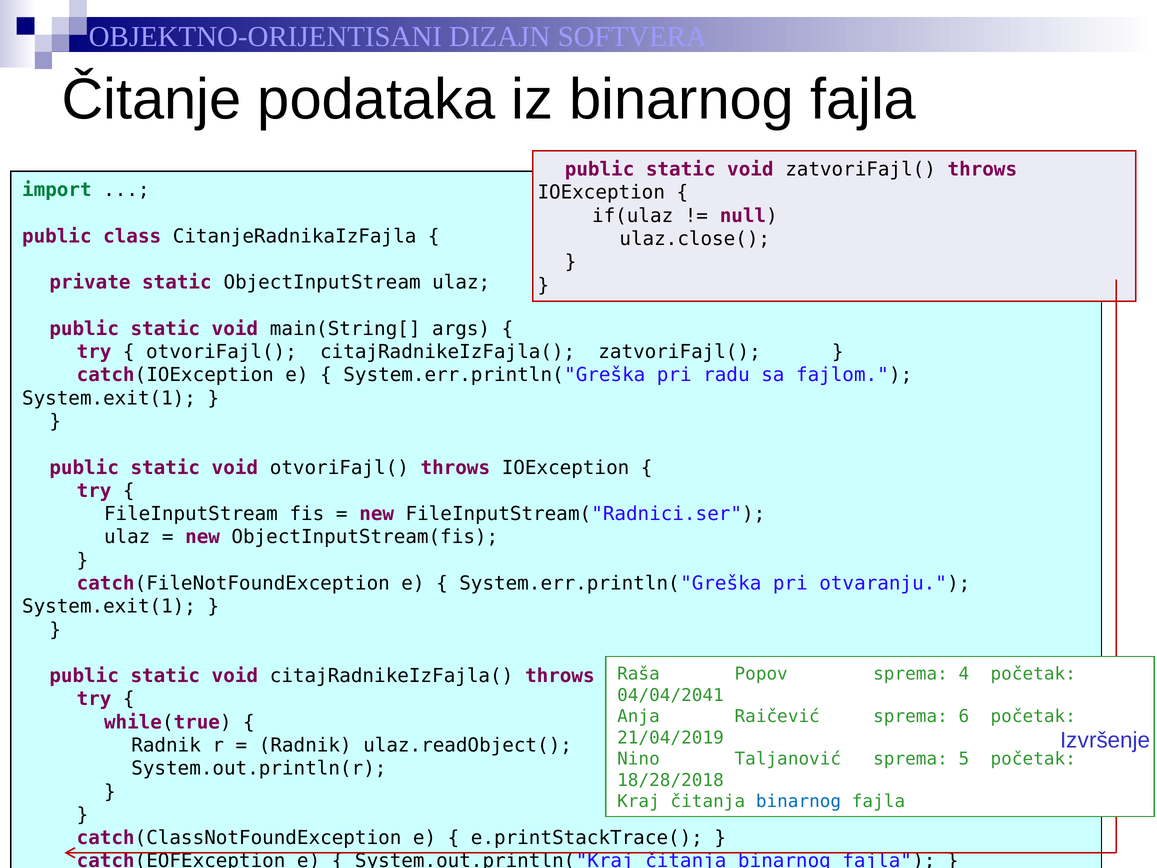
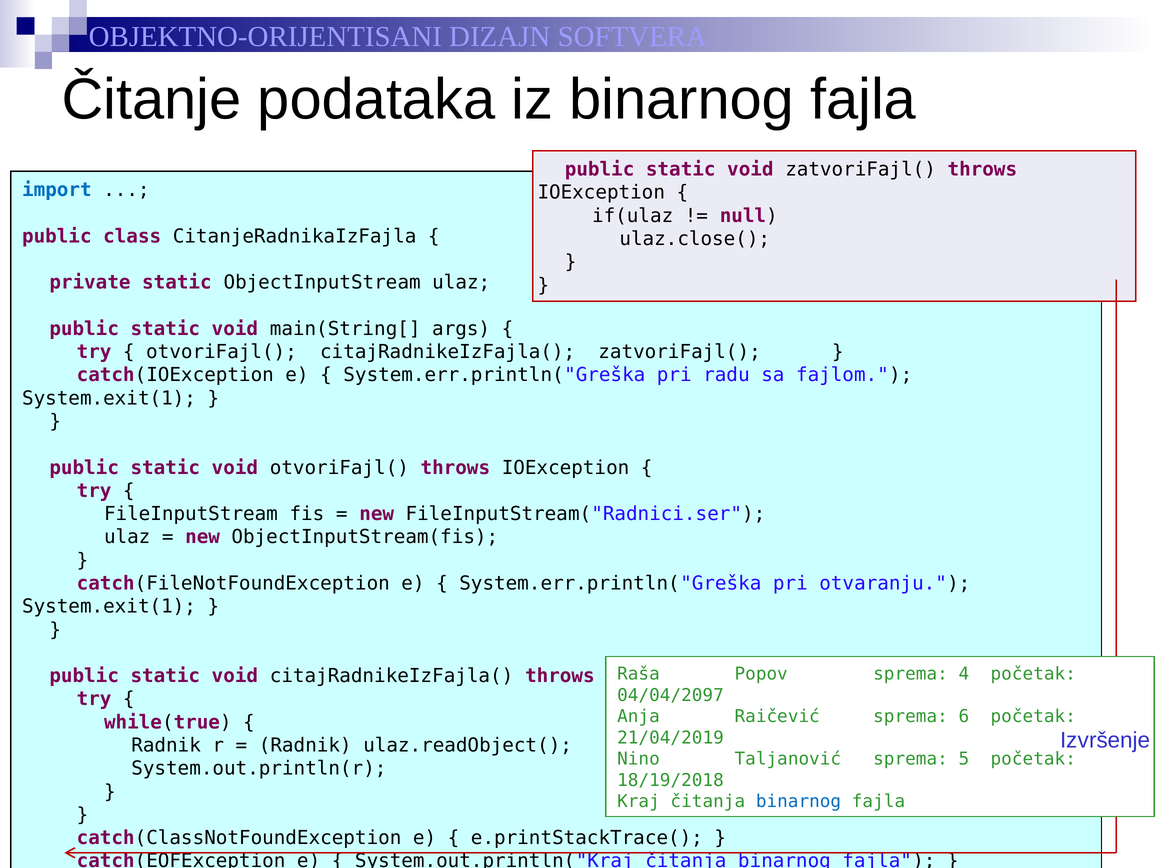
import colour: green -> blue
04/04/2041: 04/04/2041 -> 04/04/2097
18/28/2018: 18/28/2018 -> 18/19/2018
